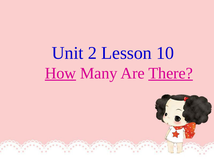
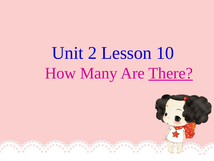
How underline: present -> none
